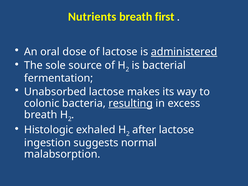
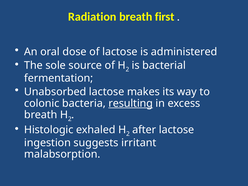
Nutrients: Nutrients -> Radiation
administered underline: present -> none
normal: normal -> irritant
